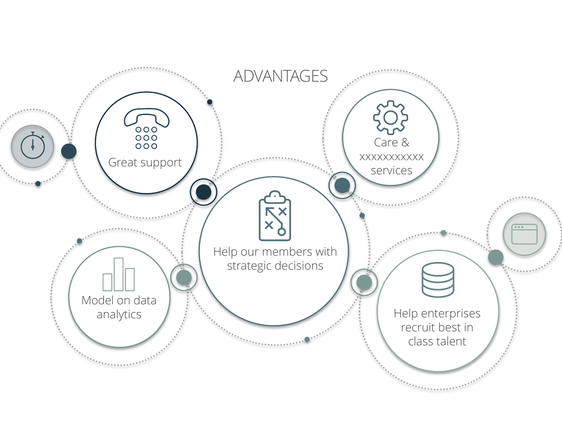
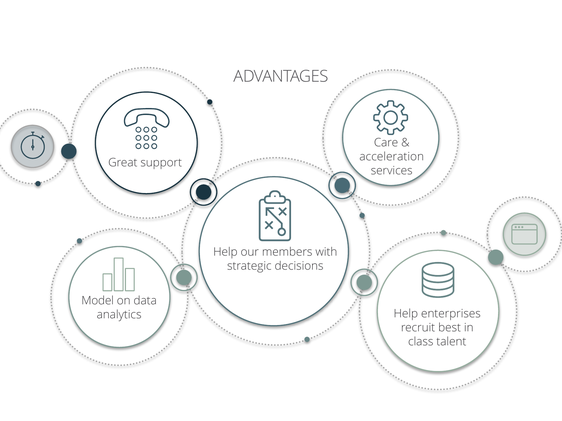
xxxxxxxxxxx: xxxxxxxxxxx -> acceleration
